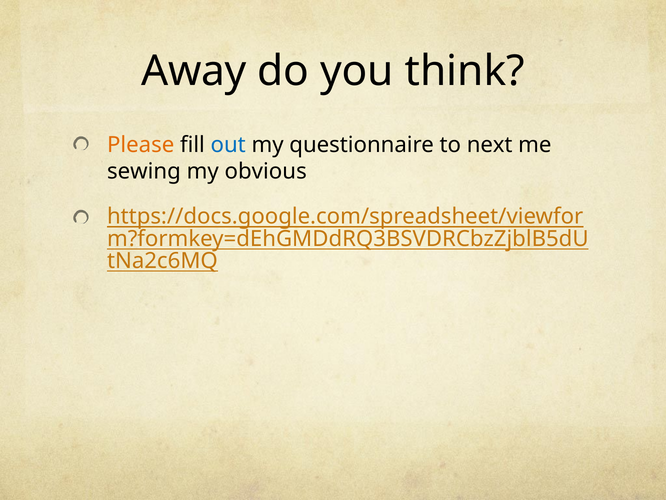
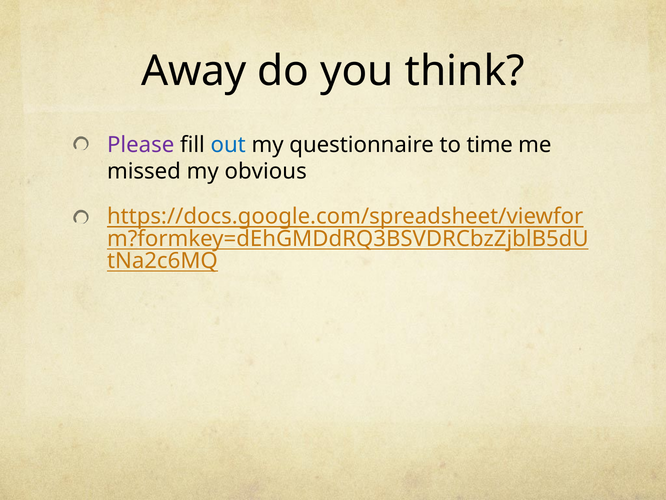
Please colour: orange -> purple
next: next -> time
sewing: sewing -> missed
